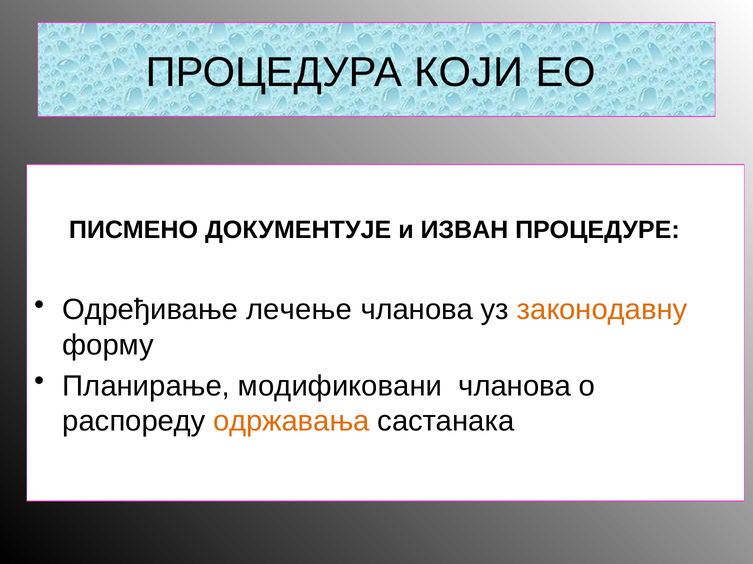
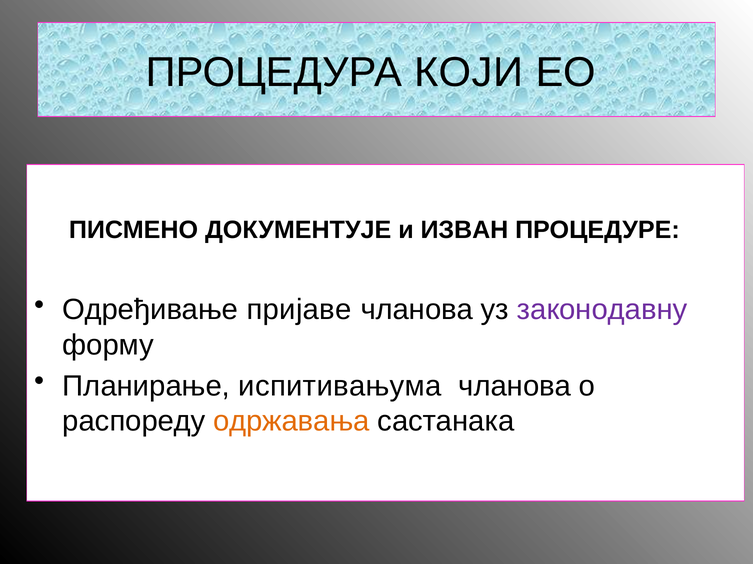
лечење: лечење -> пријаве
законодавну colour: orange -> purple
модификовани: модификовани -> испитивањума
